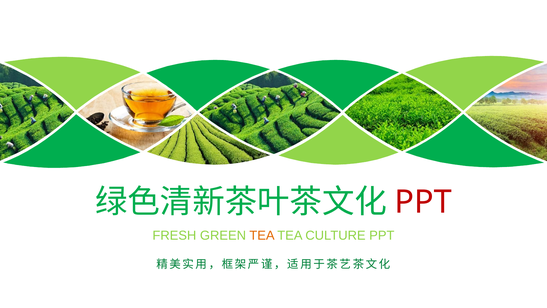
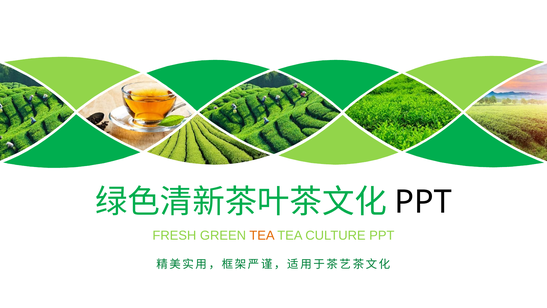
PPT at (423, 202) colour: red -> black
